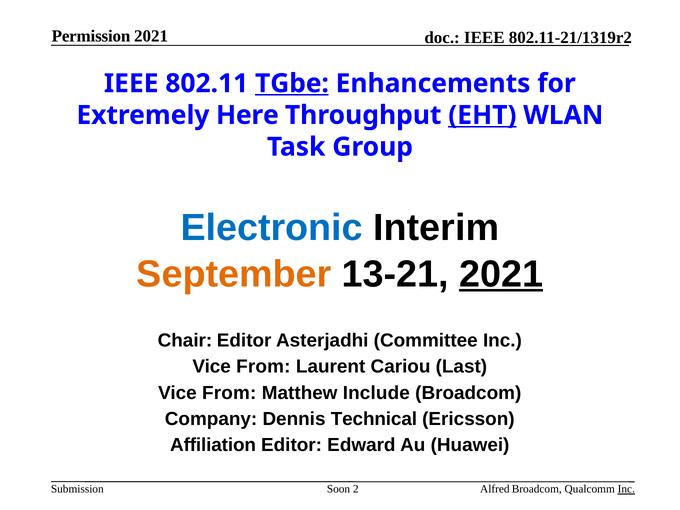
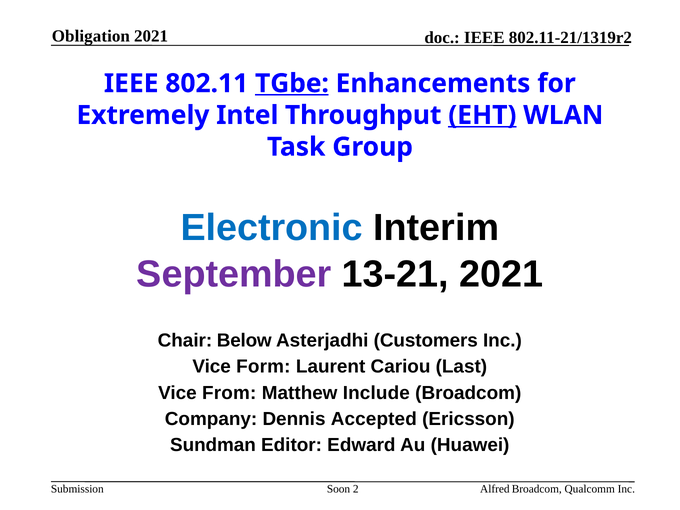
Permission: Permission -> Obligation
Here: Here -> Intel
September colour: orange -> purple
2021 at (501, 274) underline: present -> none
Chair Editor: Editor -> Below
Committee: Committee -> Customers
From at (263, 367): From -> Form
Technical: Technical -> Accepted
Affiliation: Affiliation -> Sundman
Inc at (626, 489) underline: present -> none
